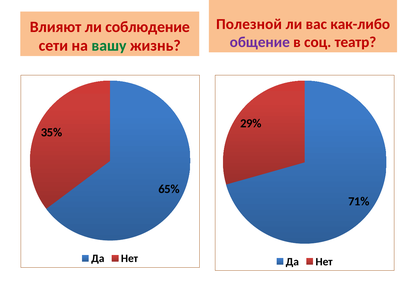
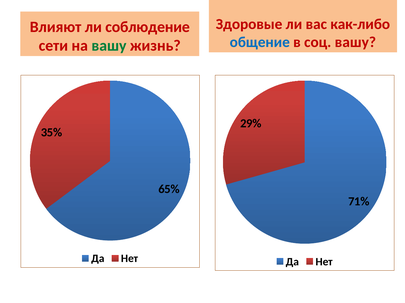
Полезной: Полезной -> Здоровые
общение colour: purple -> blue
соц театр: театр -> вашу
